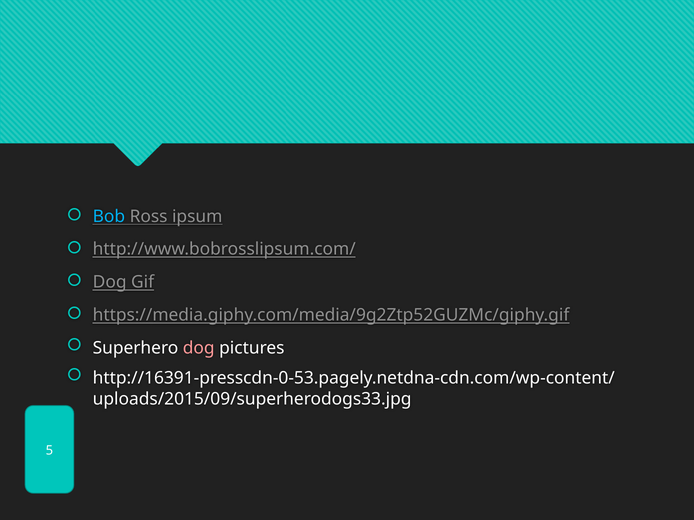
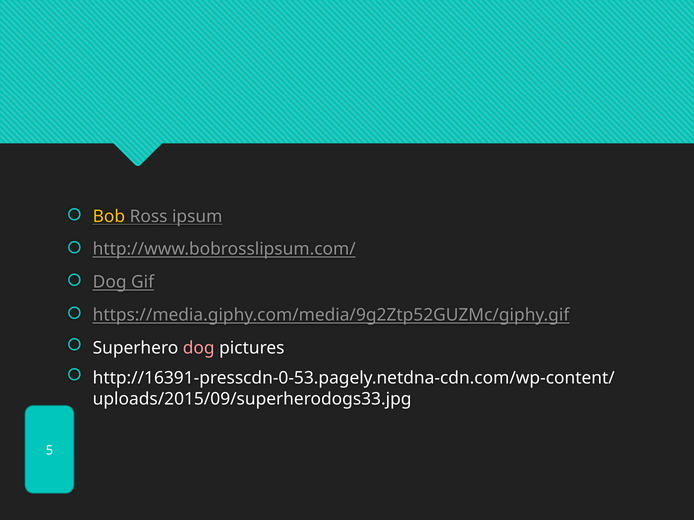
Bob colour: light blue -> yellow
